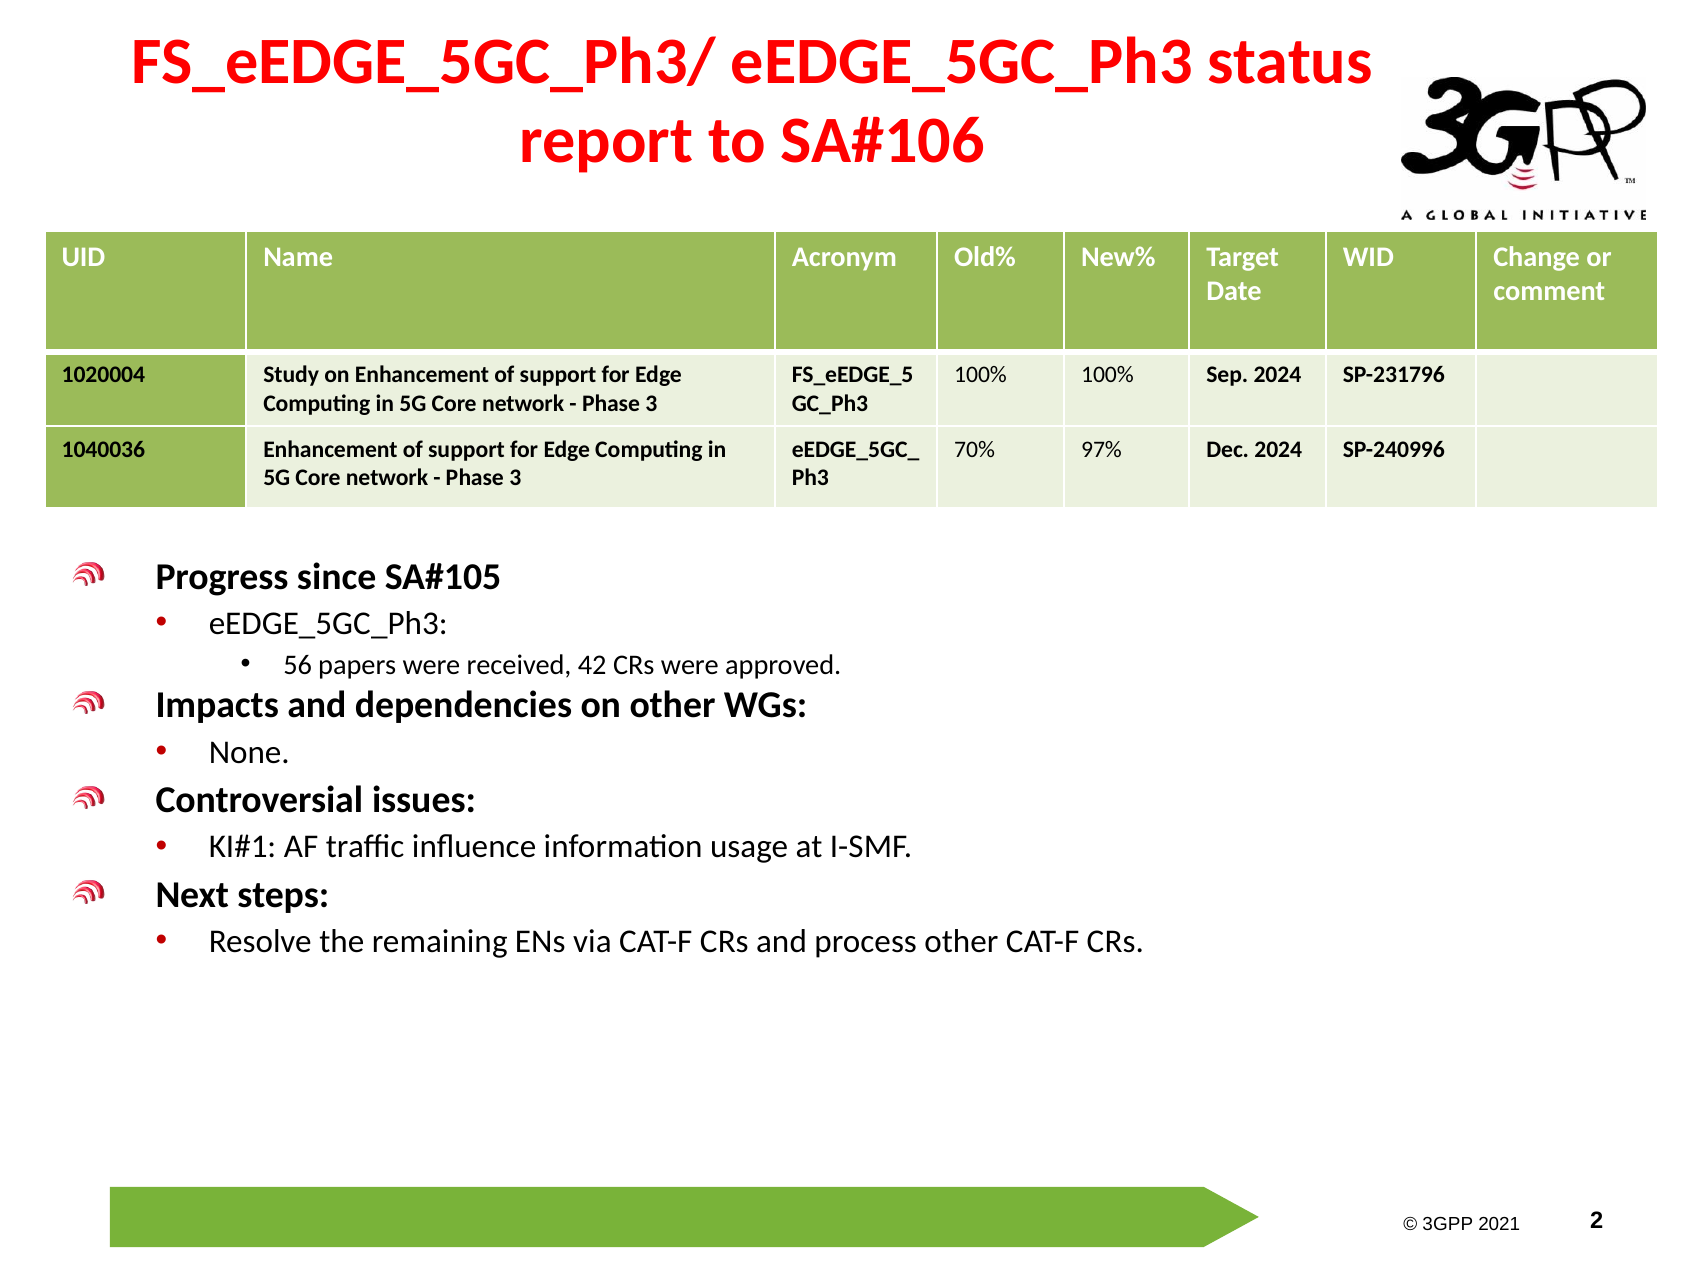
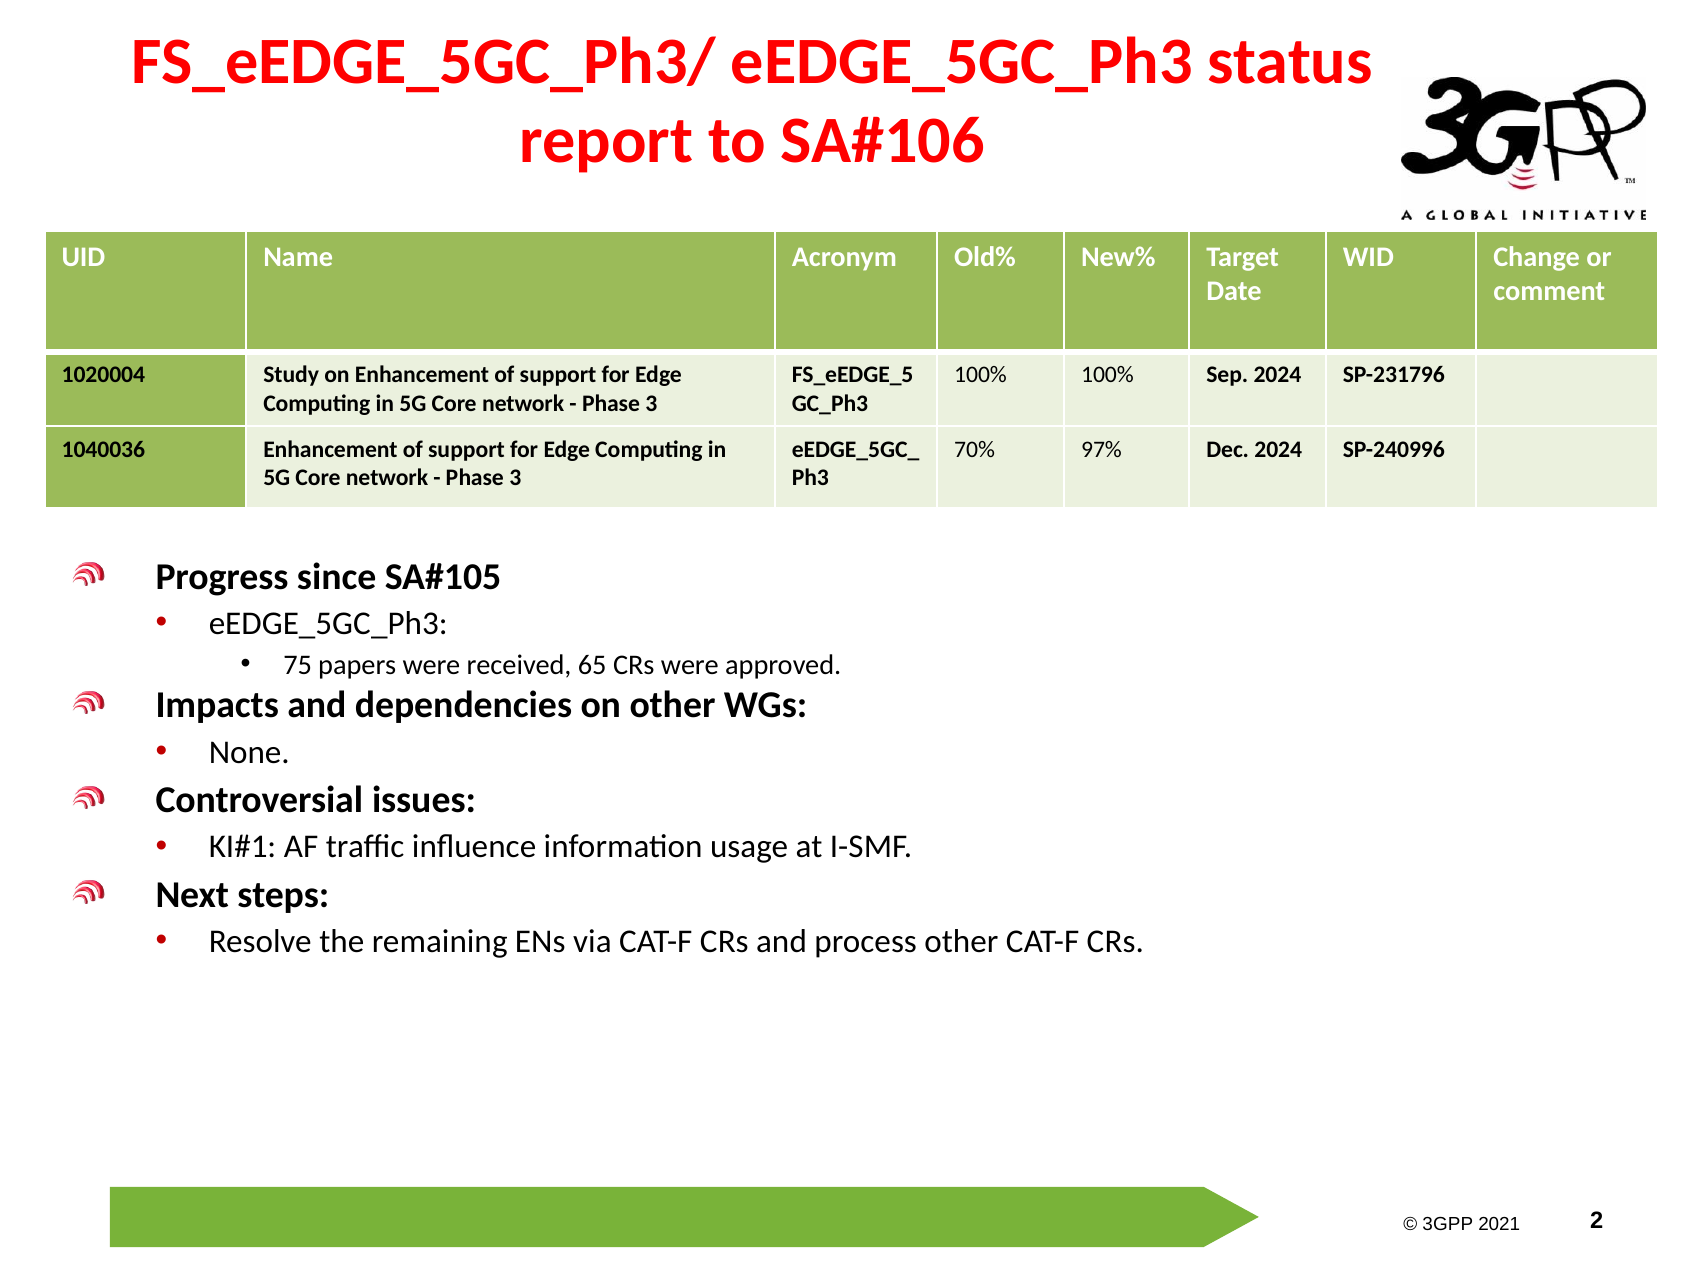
56: 56 -> 75
42: 42 -> 65
